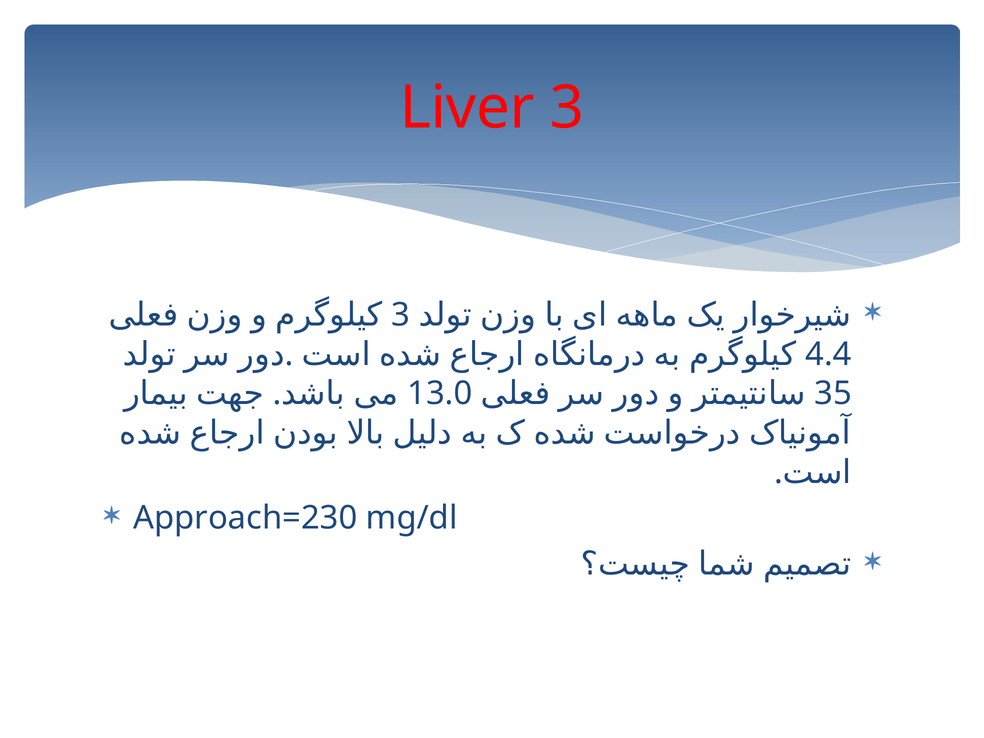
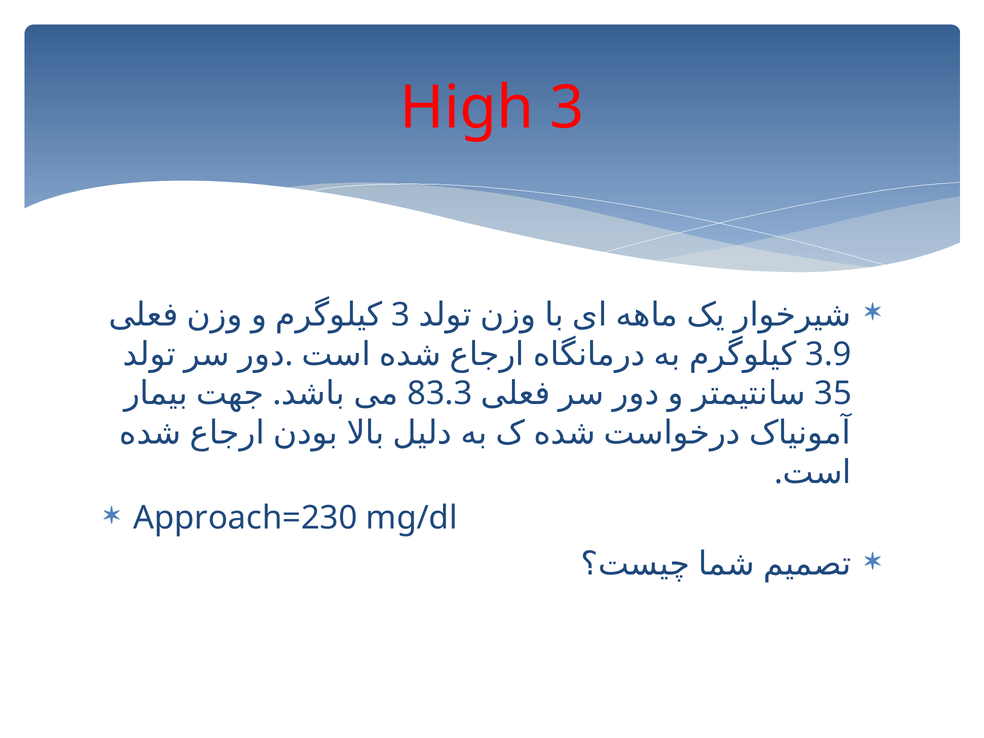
Liver: Liver -> High
4.4: 4.4 -> 3.9
13.0: 13.0 -> 83.3
